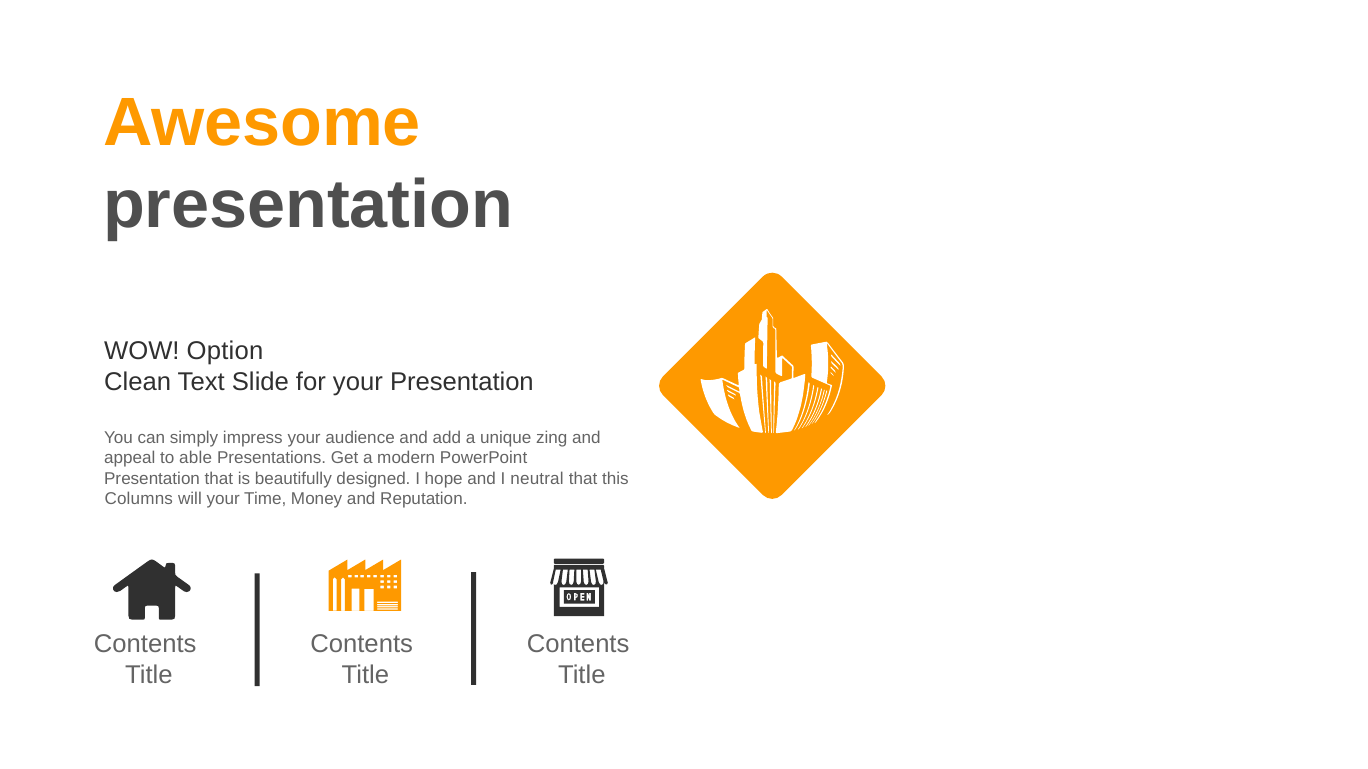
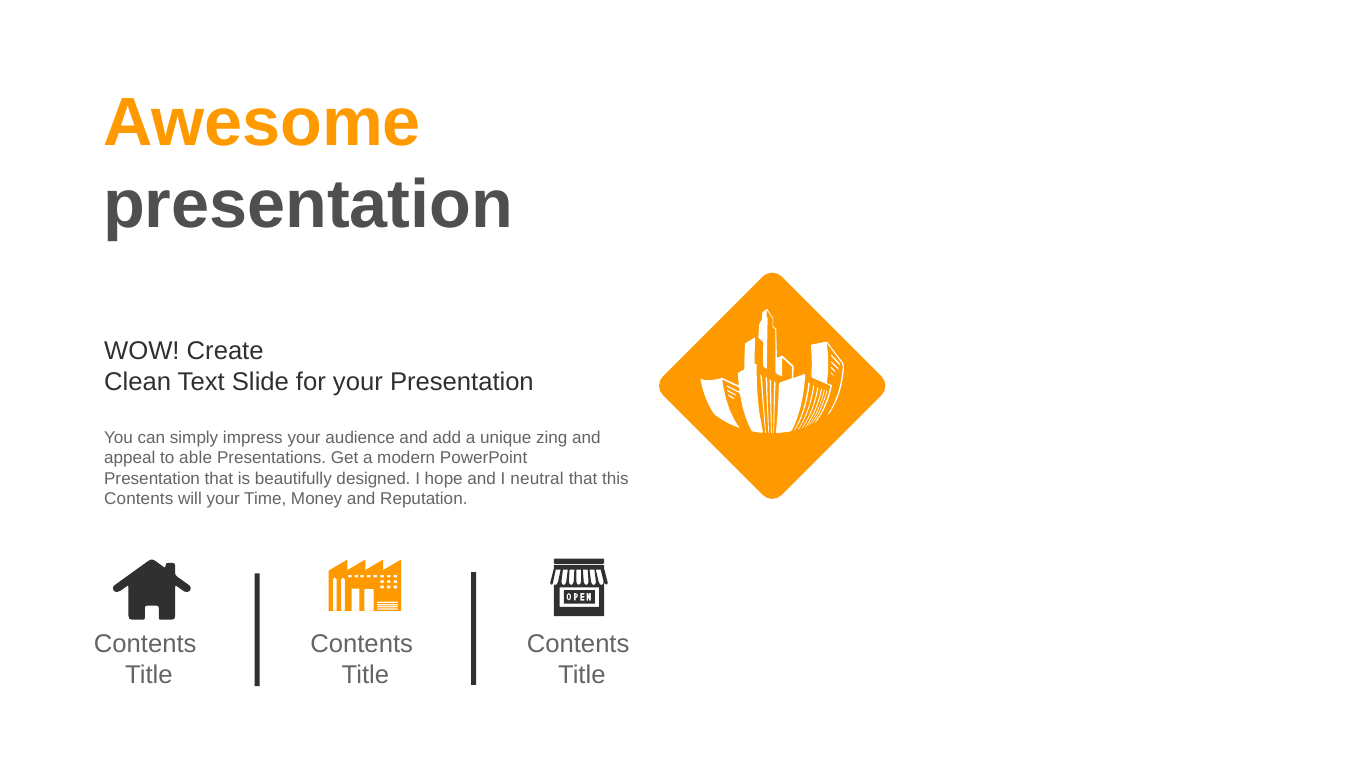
Option: Option -> Create
Columns at (139, 500): Columns -> Contents
